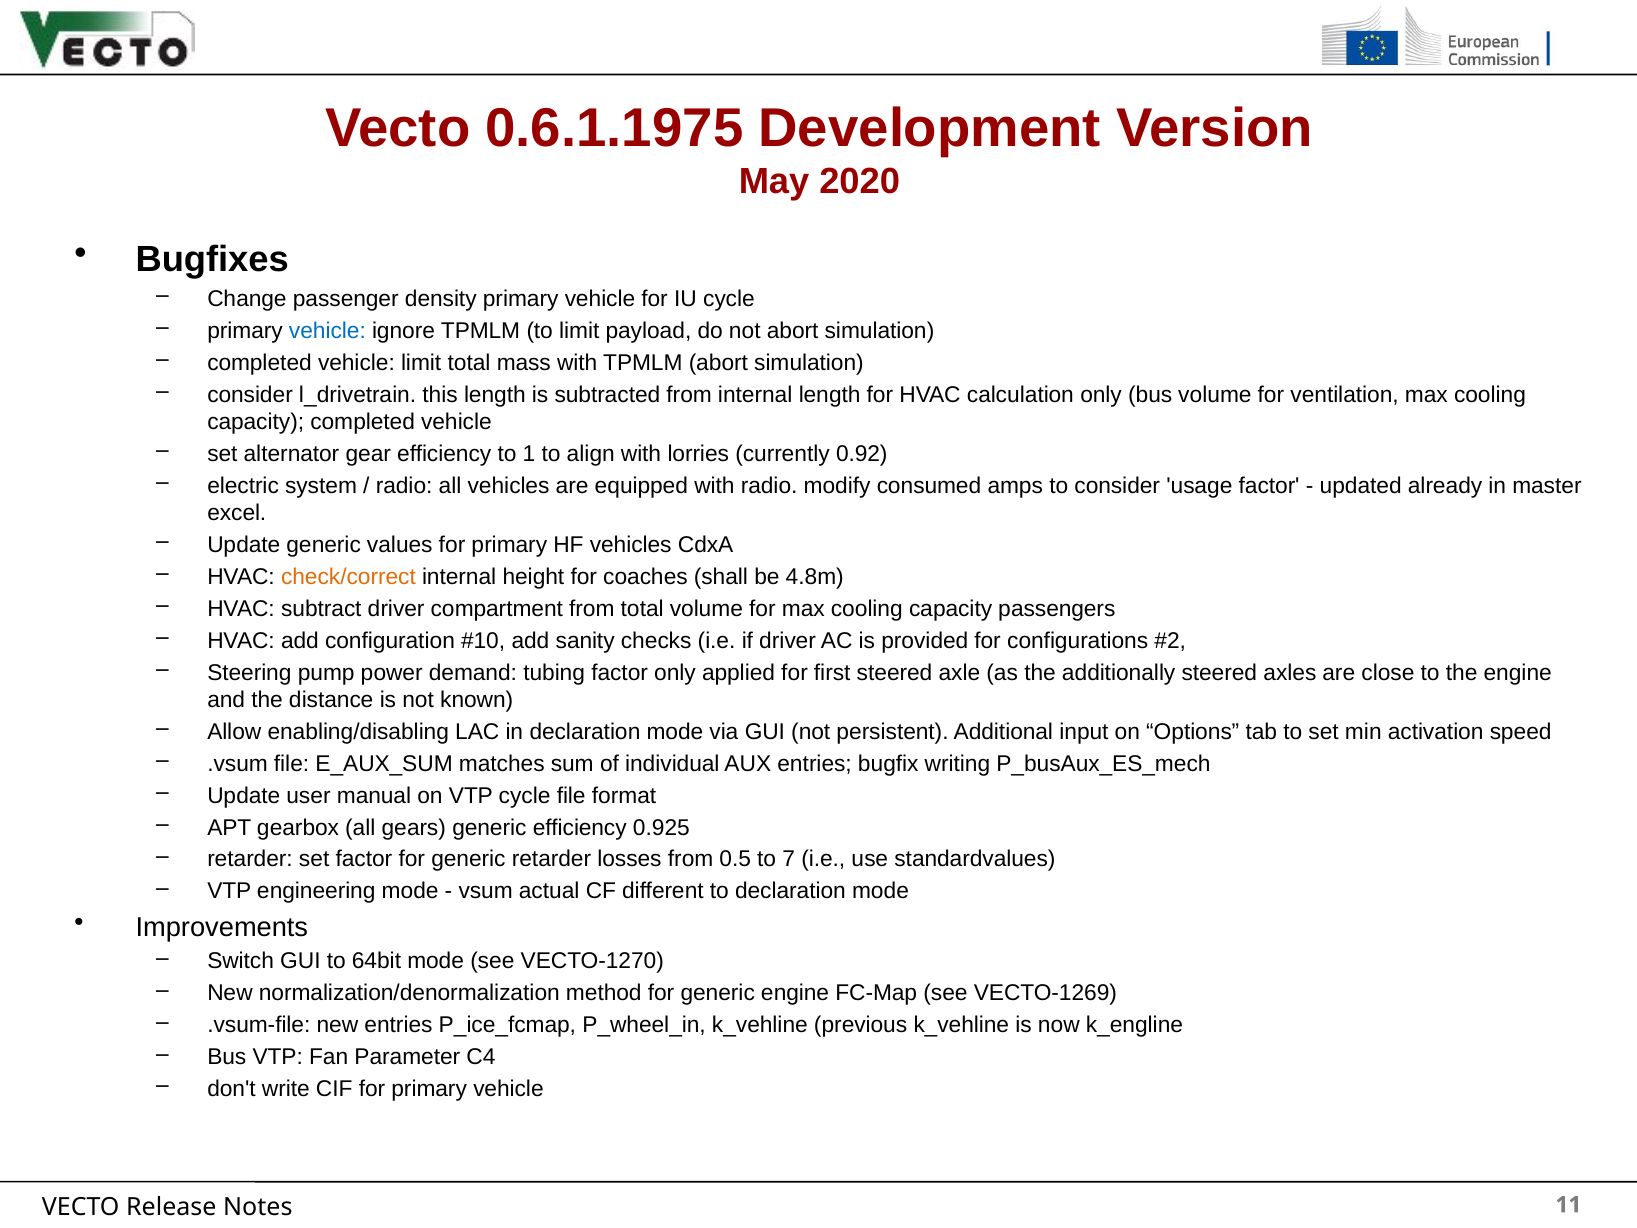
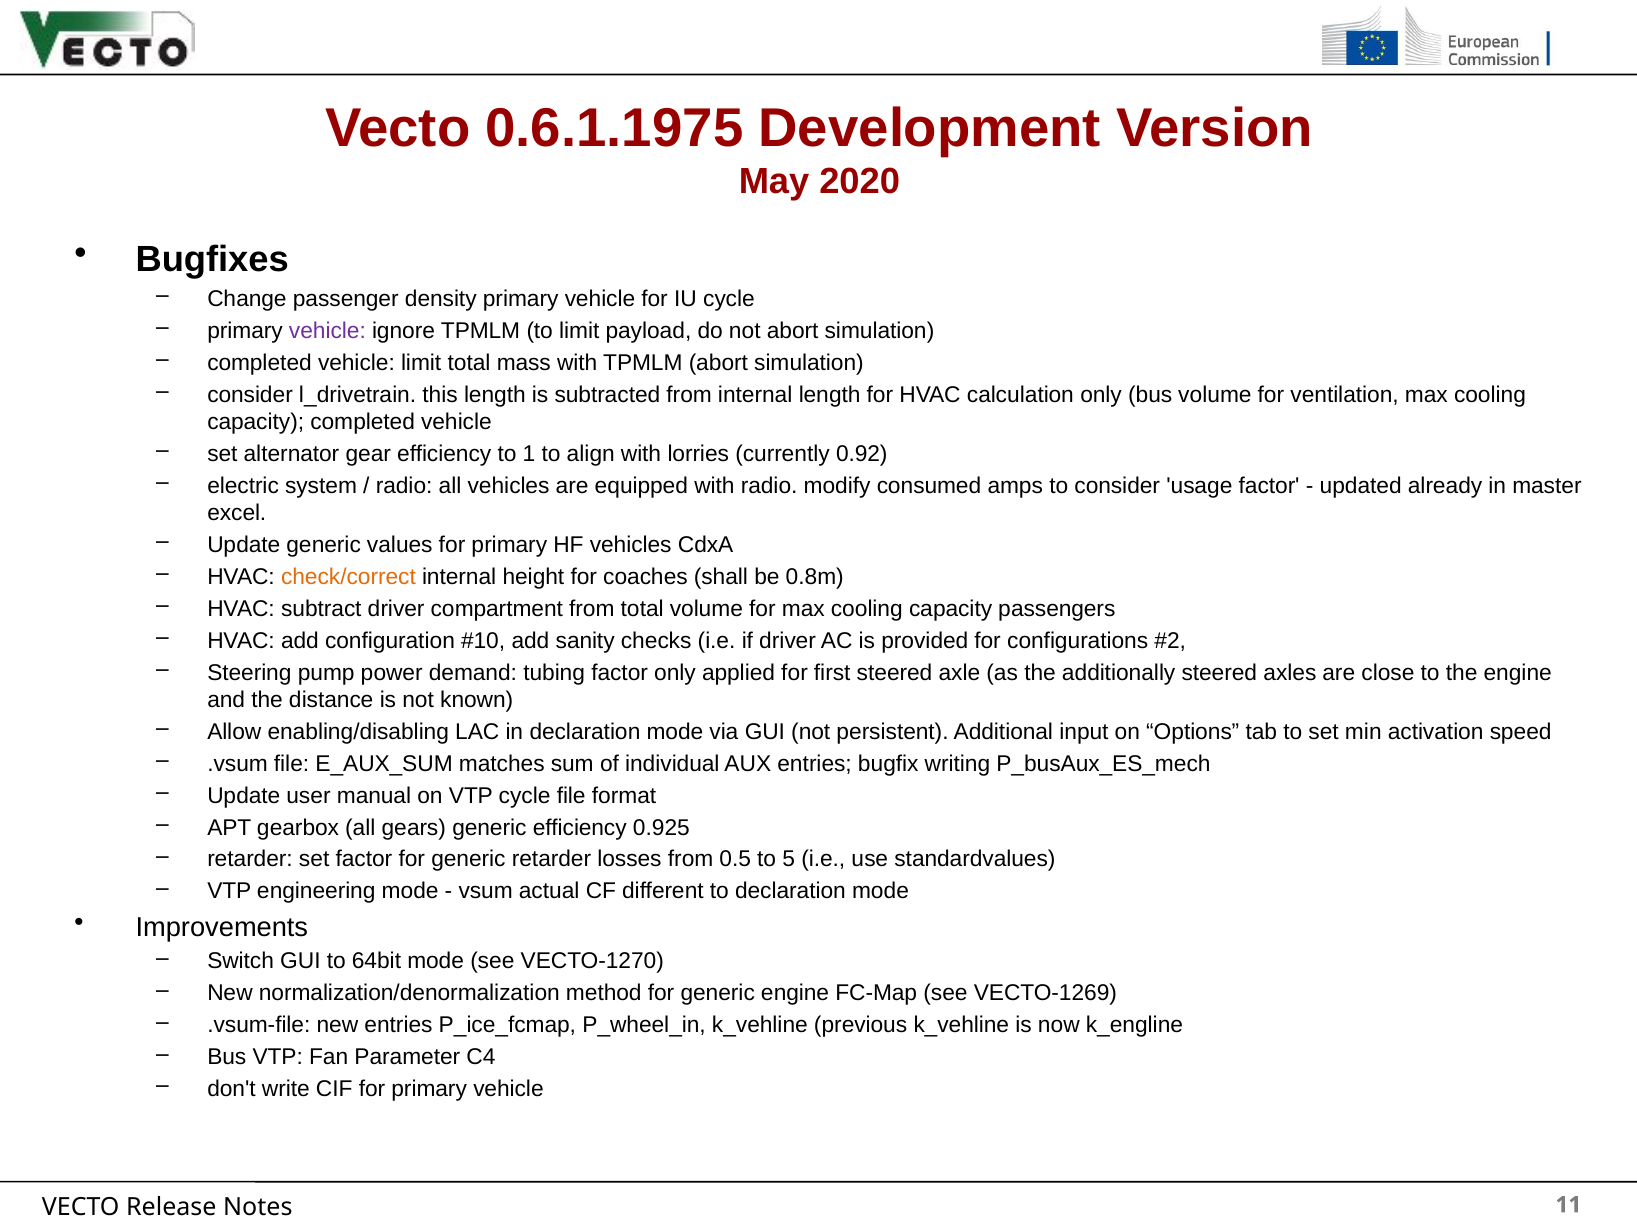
vehicle at (327, 331) colour: blue -> purple
4.8m: 4.8m -> 0.8m
7: 7 -> 5
